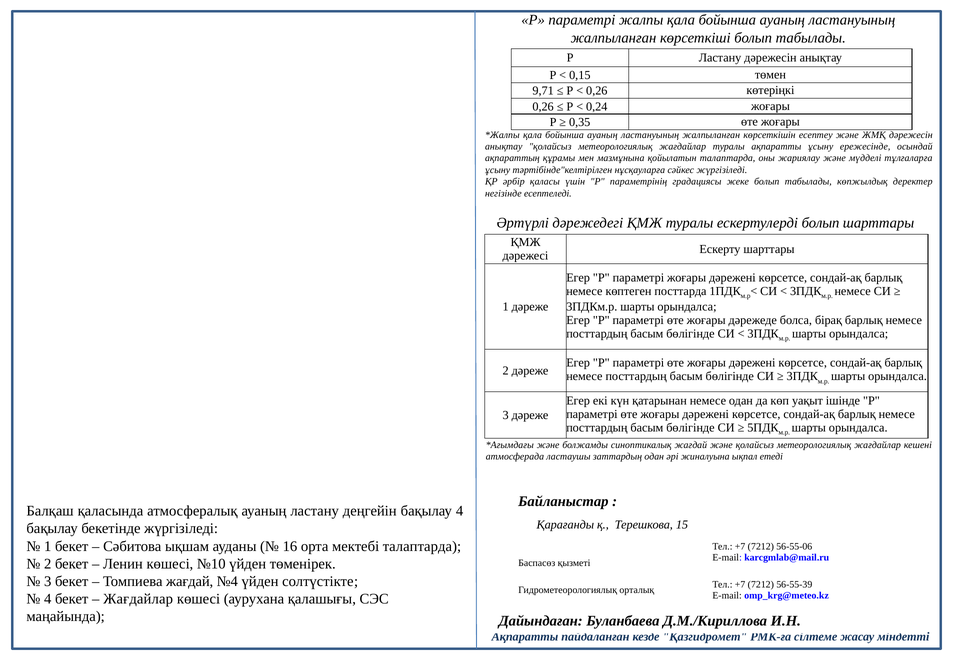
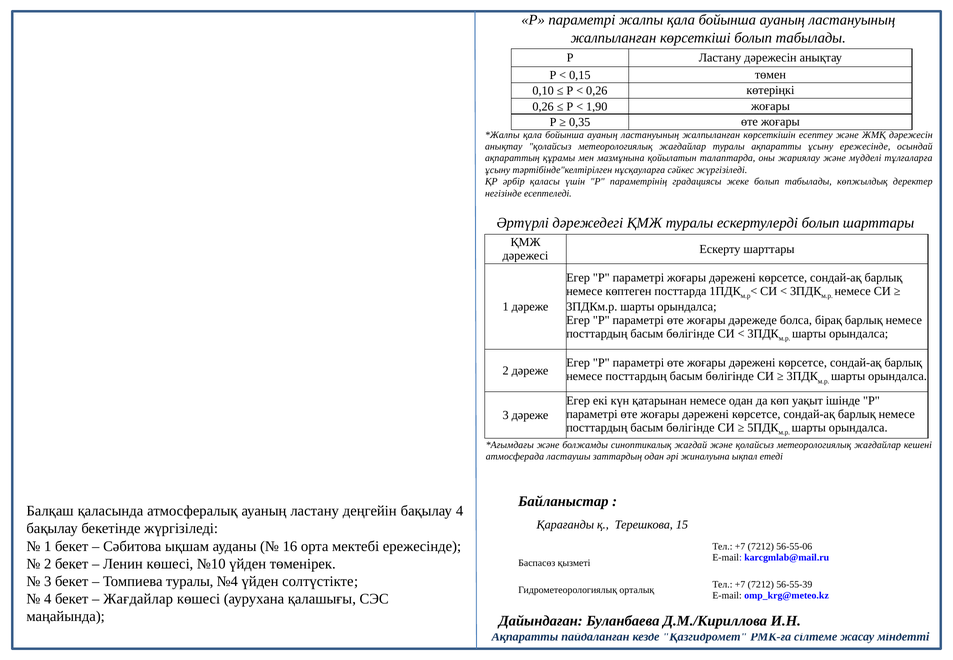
9,71: 9,71 -> 0,10
0,24: 0,24 -> 1,90
мектебі талаптарда: талаптарда -> ережесінде
Томпиева жағдай: жағдай -> туралы
